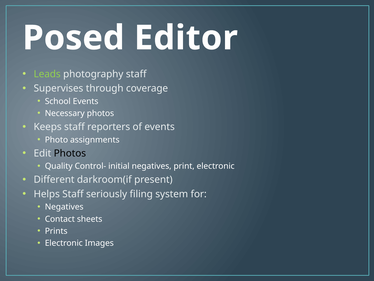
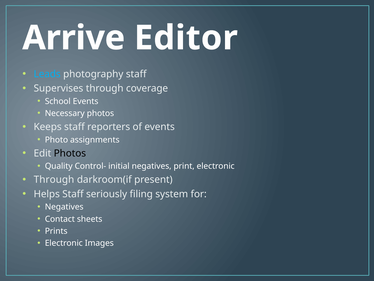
Posed: Posed -> Arrive
Leads colour: light green -> light blue
Different at (54, 179): Different -> Through
